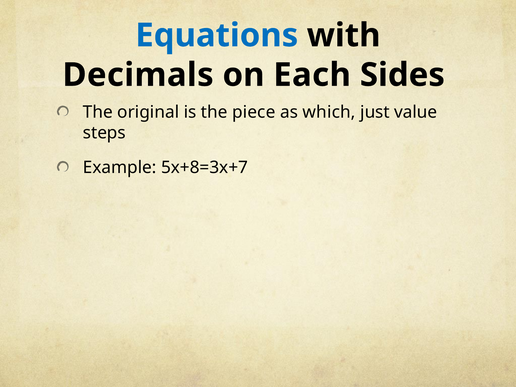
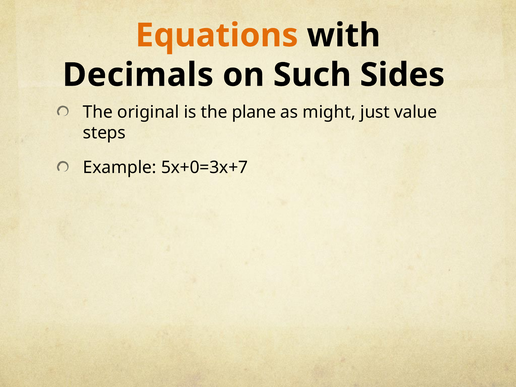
Equations colour: blue -> orange
Each: Each -> Such
piece: piece -> plane
which: which -> might
5x+8=3x+7: 5x+8=3x+7 -> 5x+0=3x+7
